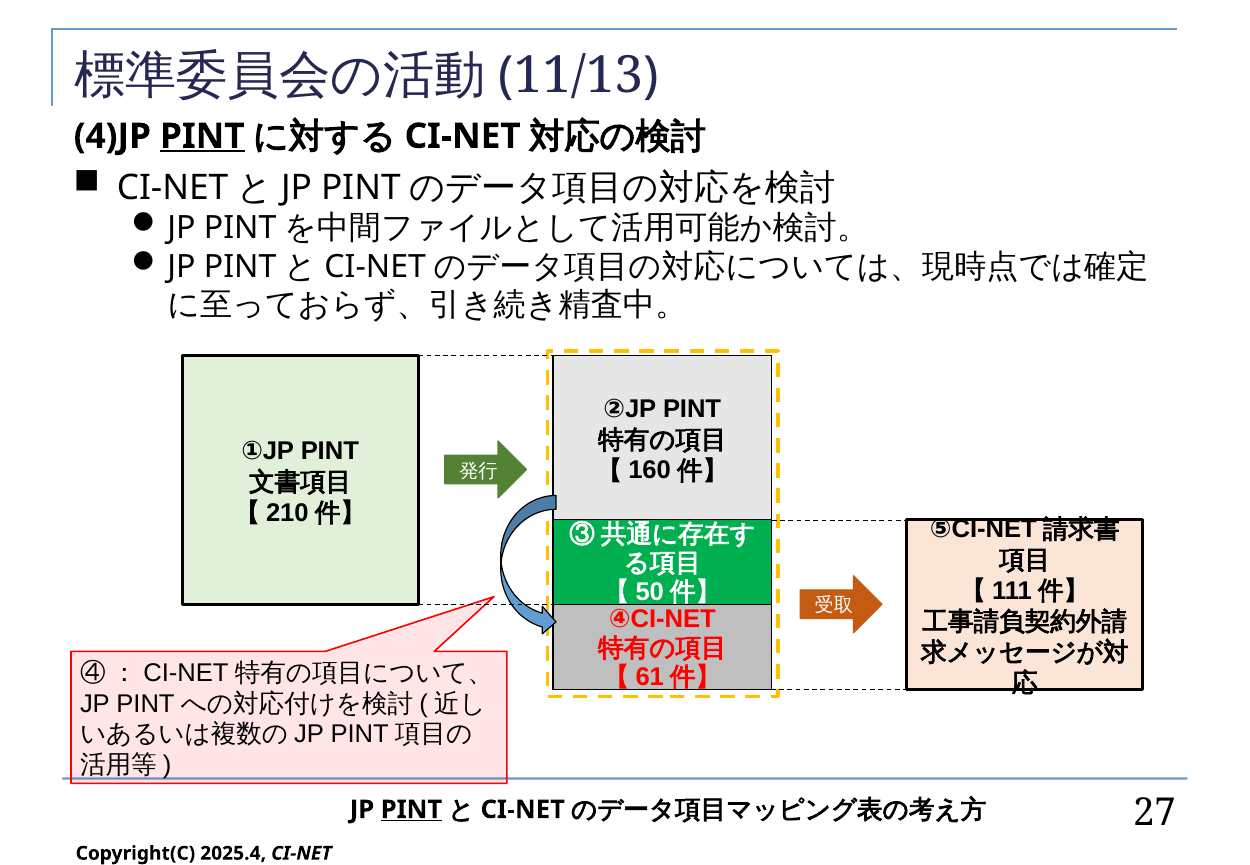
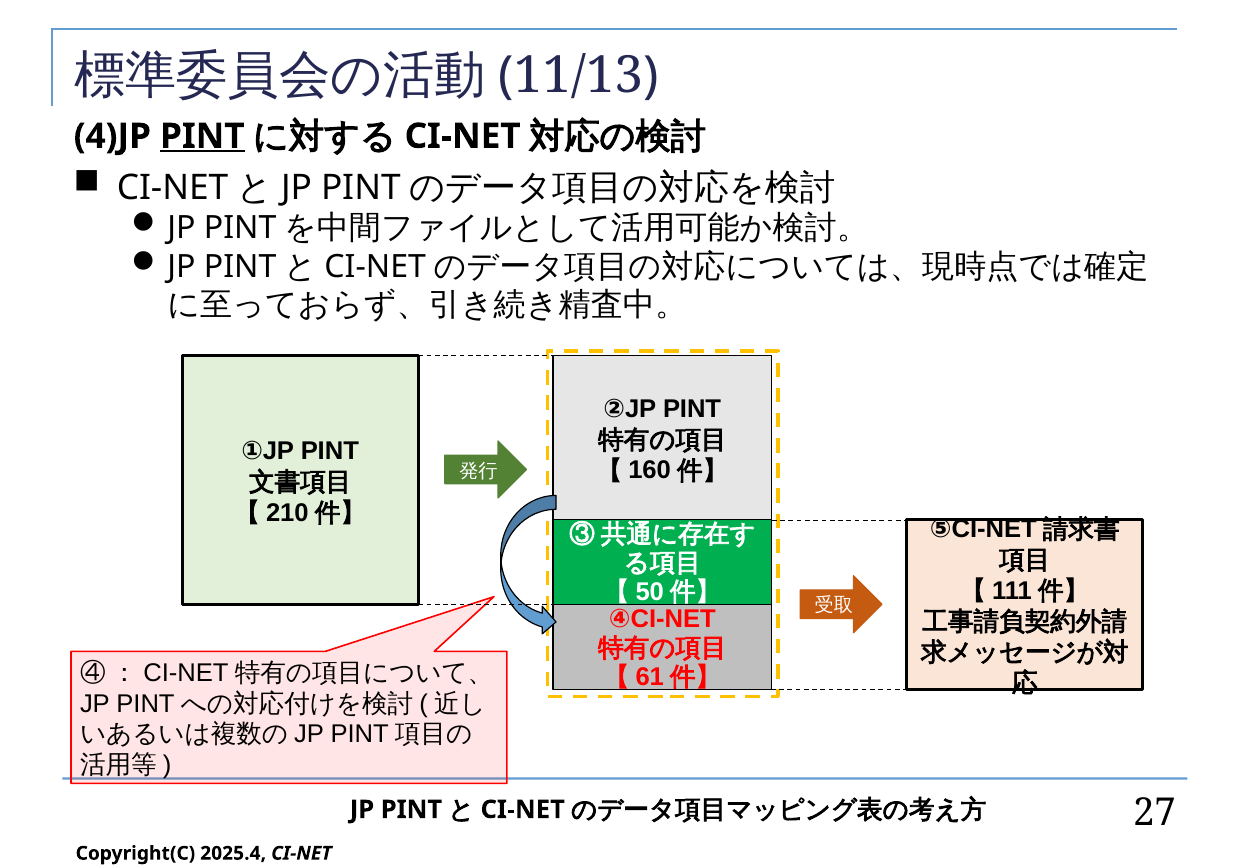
PINT at (411, 810) underline: present -> none
